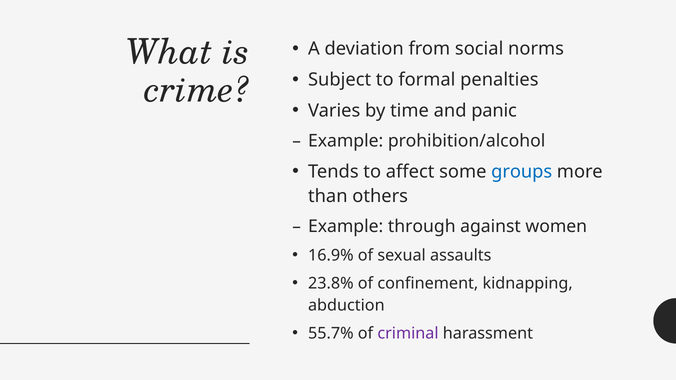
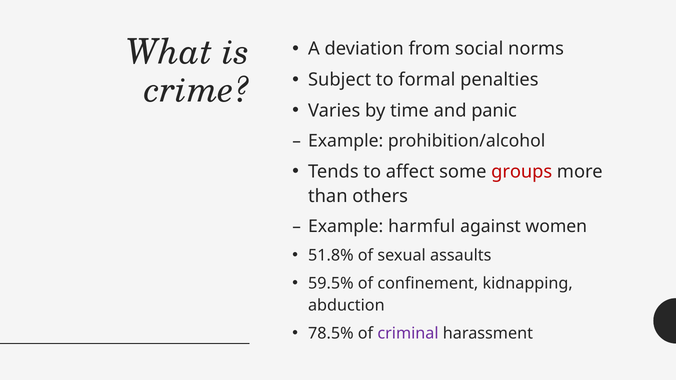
groups colour: blue -> red
through: through -> harmful
16.9%: 16.9% -> 51.8%
23.8%: 23.8% -> 59.5%
55.7%: 55.7% -> 78.5%
